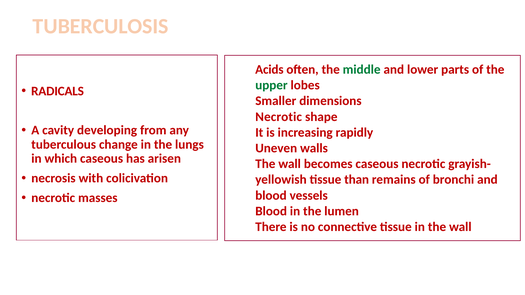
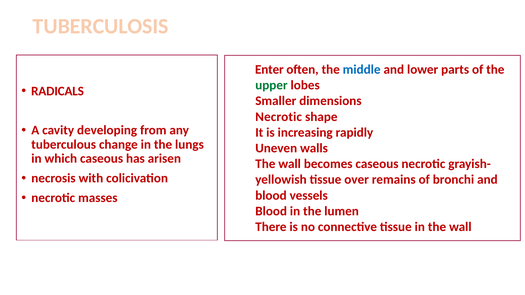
Acids: Acids -> Enter
middle colour: green -> blue
than: than -> over
